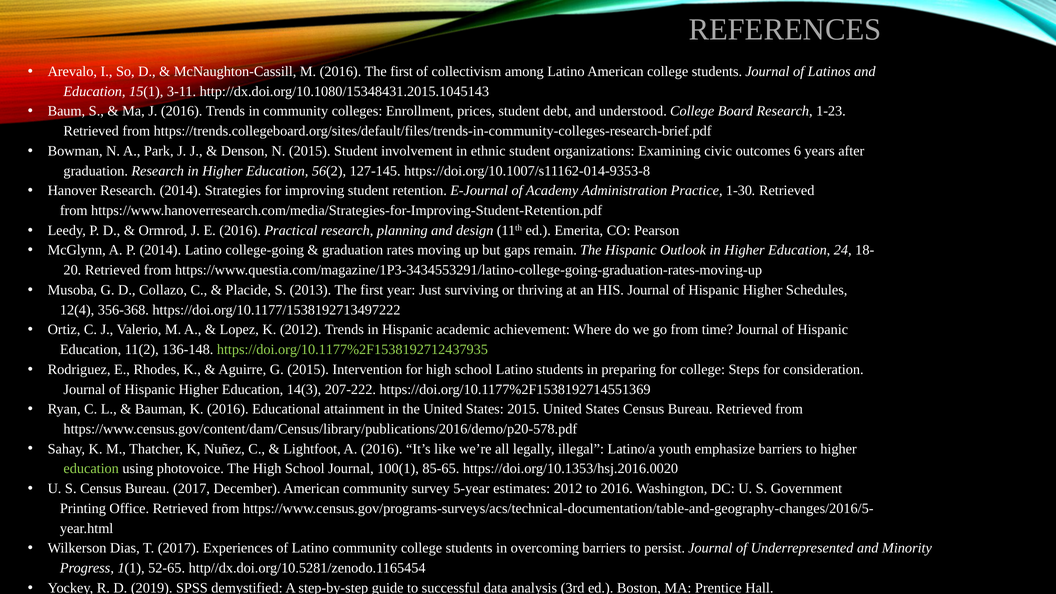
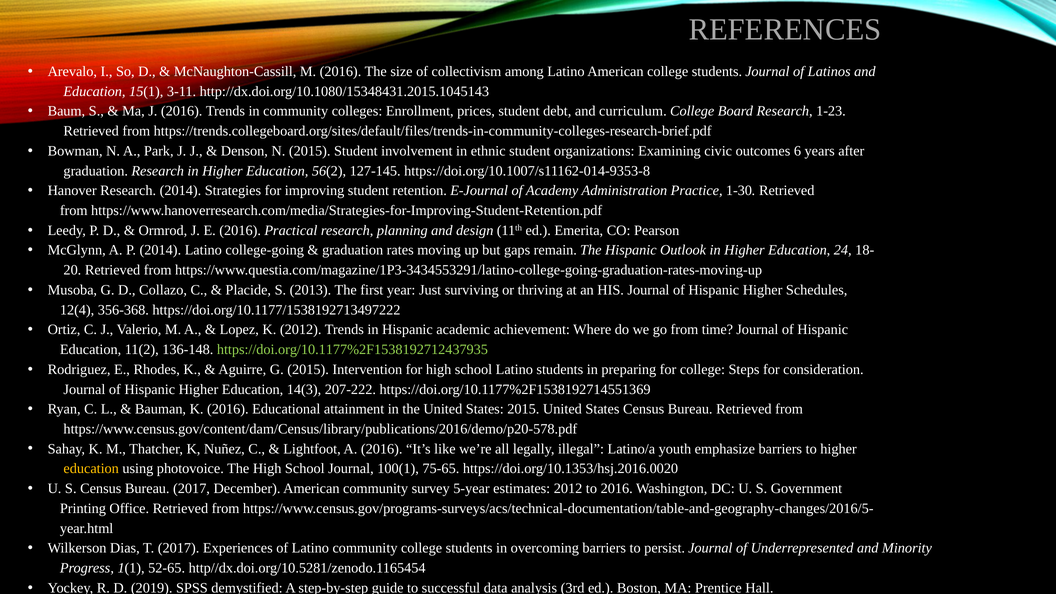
2016 The first: first -> size
understood: understood -> curriculum
education at (91, 469) colour: light green -> yellow
85-65: 85-65 -> 75-65
